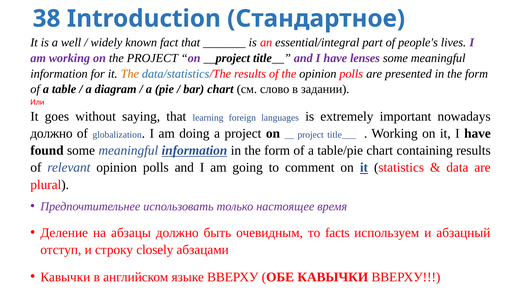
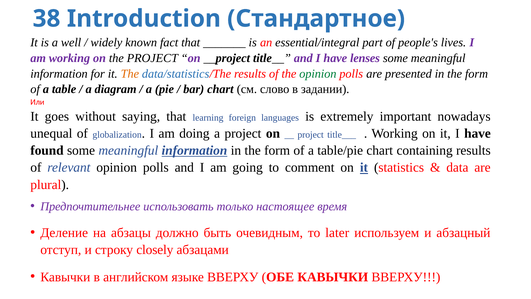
opinion at (318, 74) colour: black -> green
должно at (51, 133): должно -> unequal
facts: facts -> later
